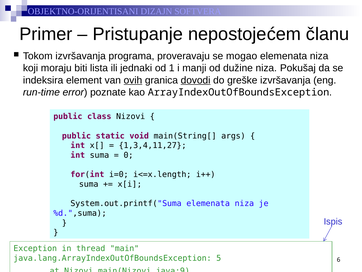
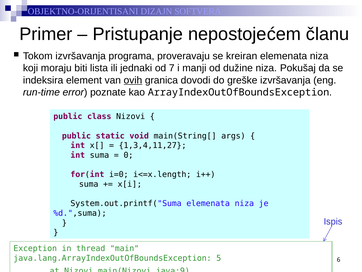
mogao: mogao -> kreiran
1: 1 -> 7
dovodi underline: present -> none
